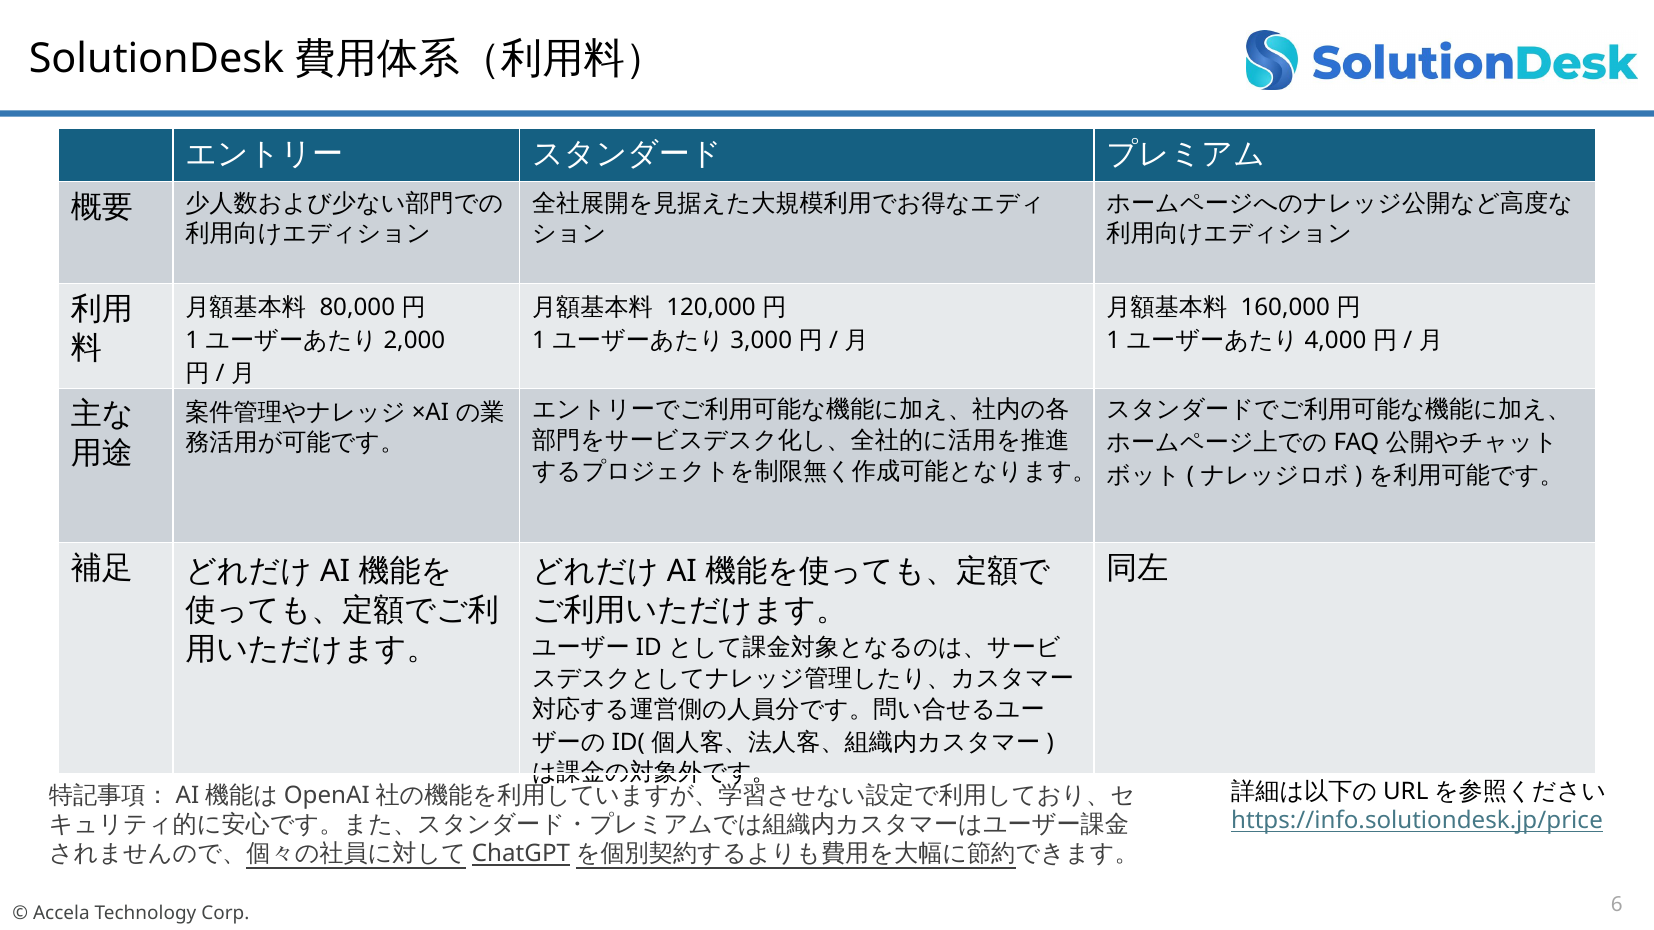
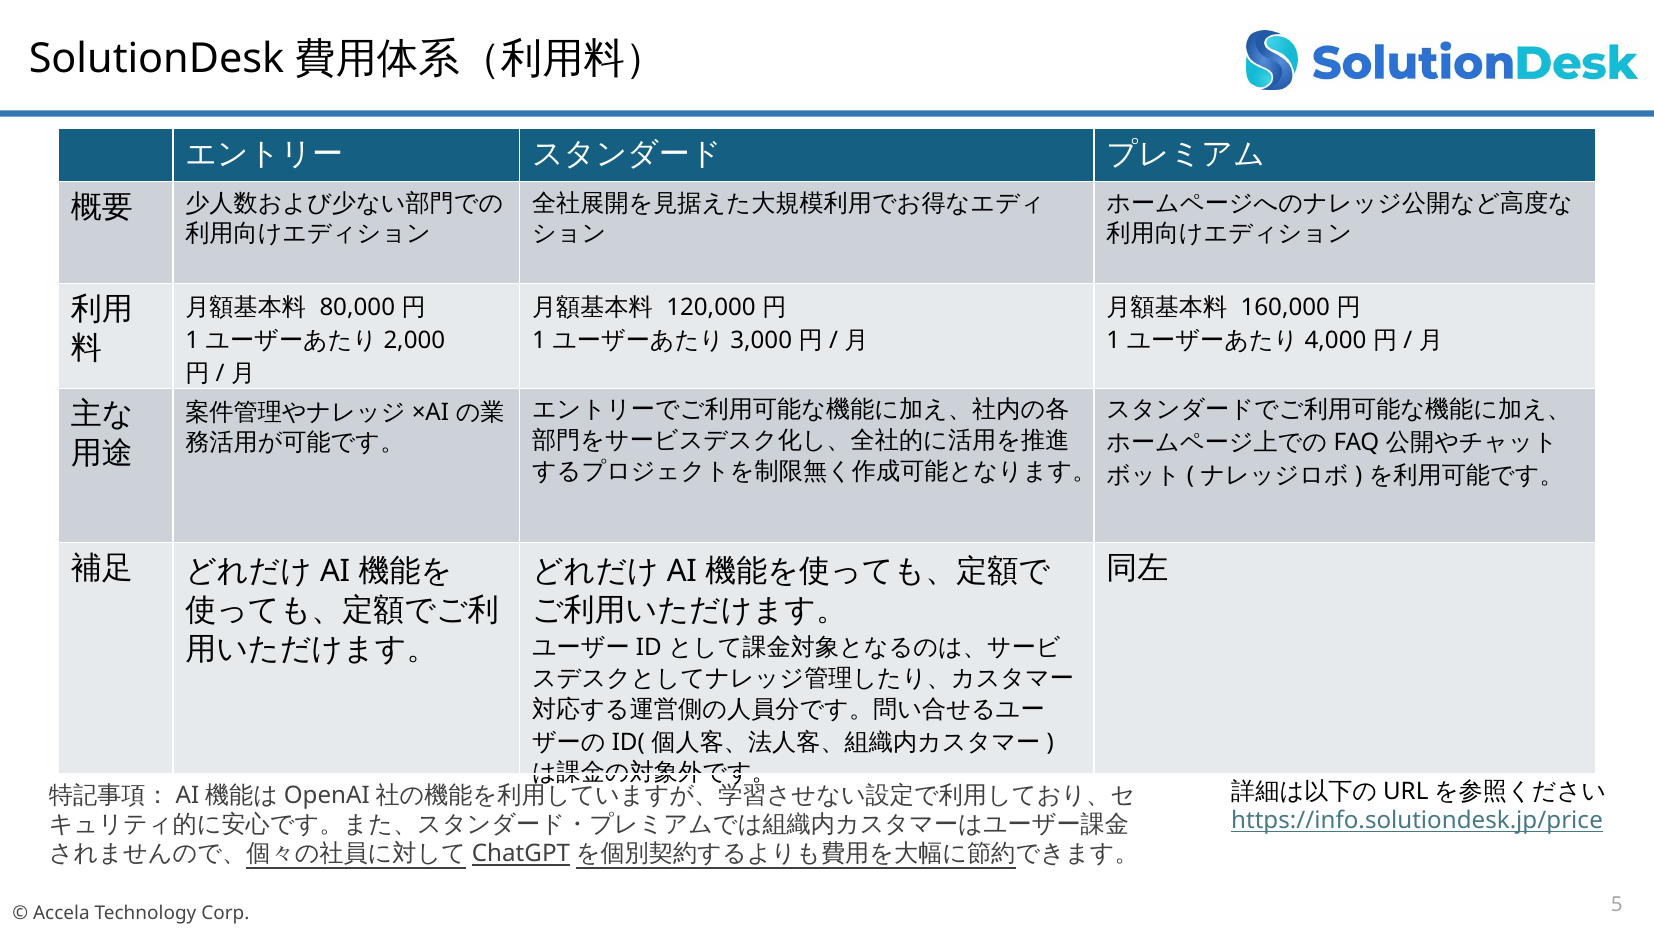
6: 6 -> 5
